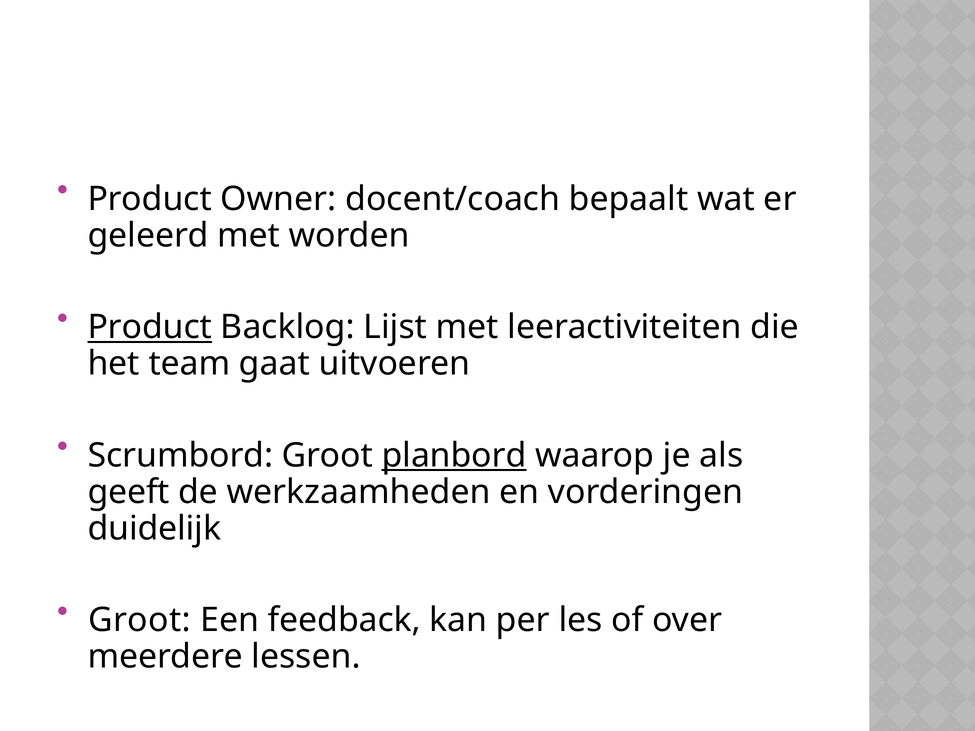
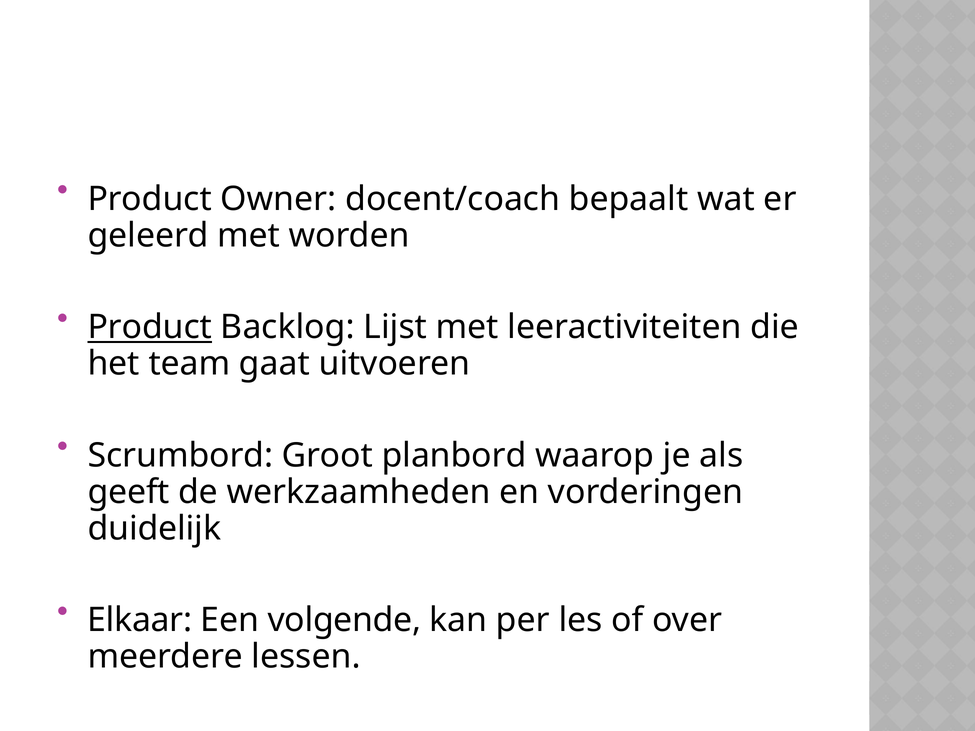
planbord underline: present -> none
Groot at (139, 621): Groot -> Elkaar
feedback: feedback -> volgende
